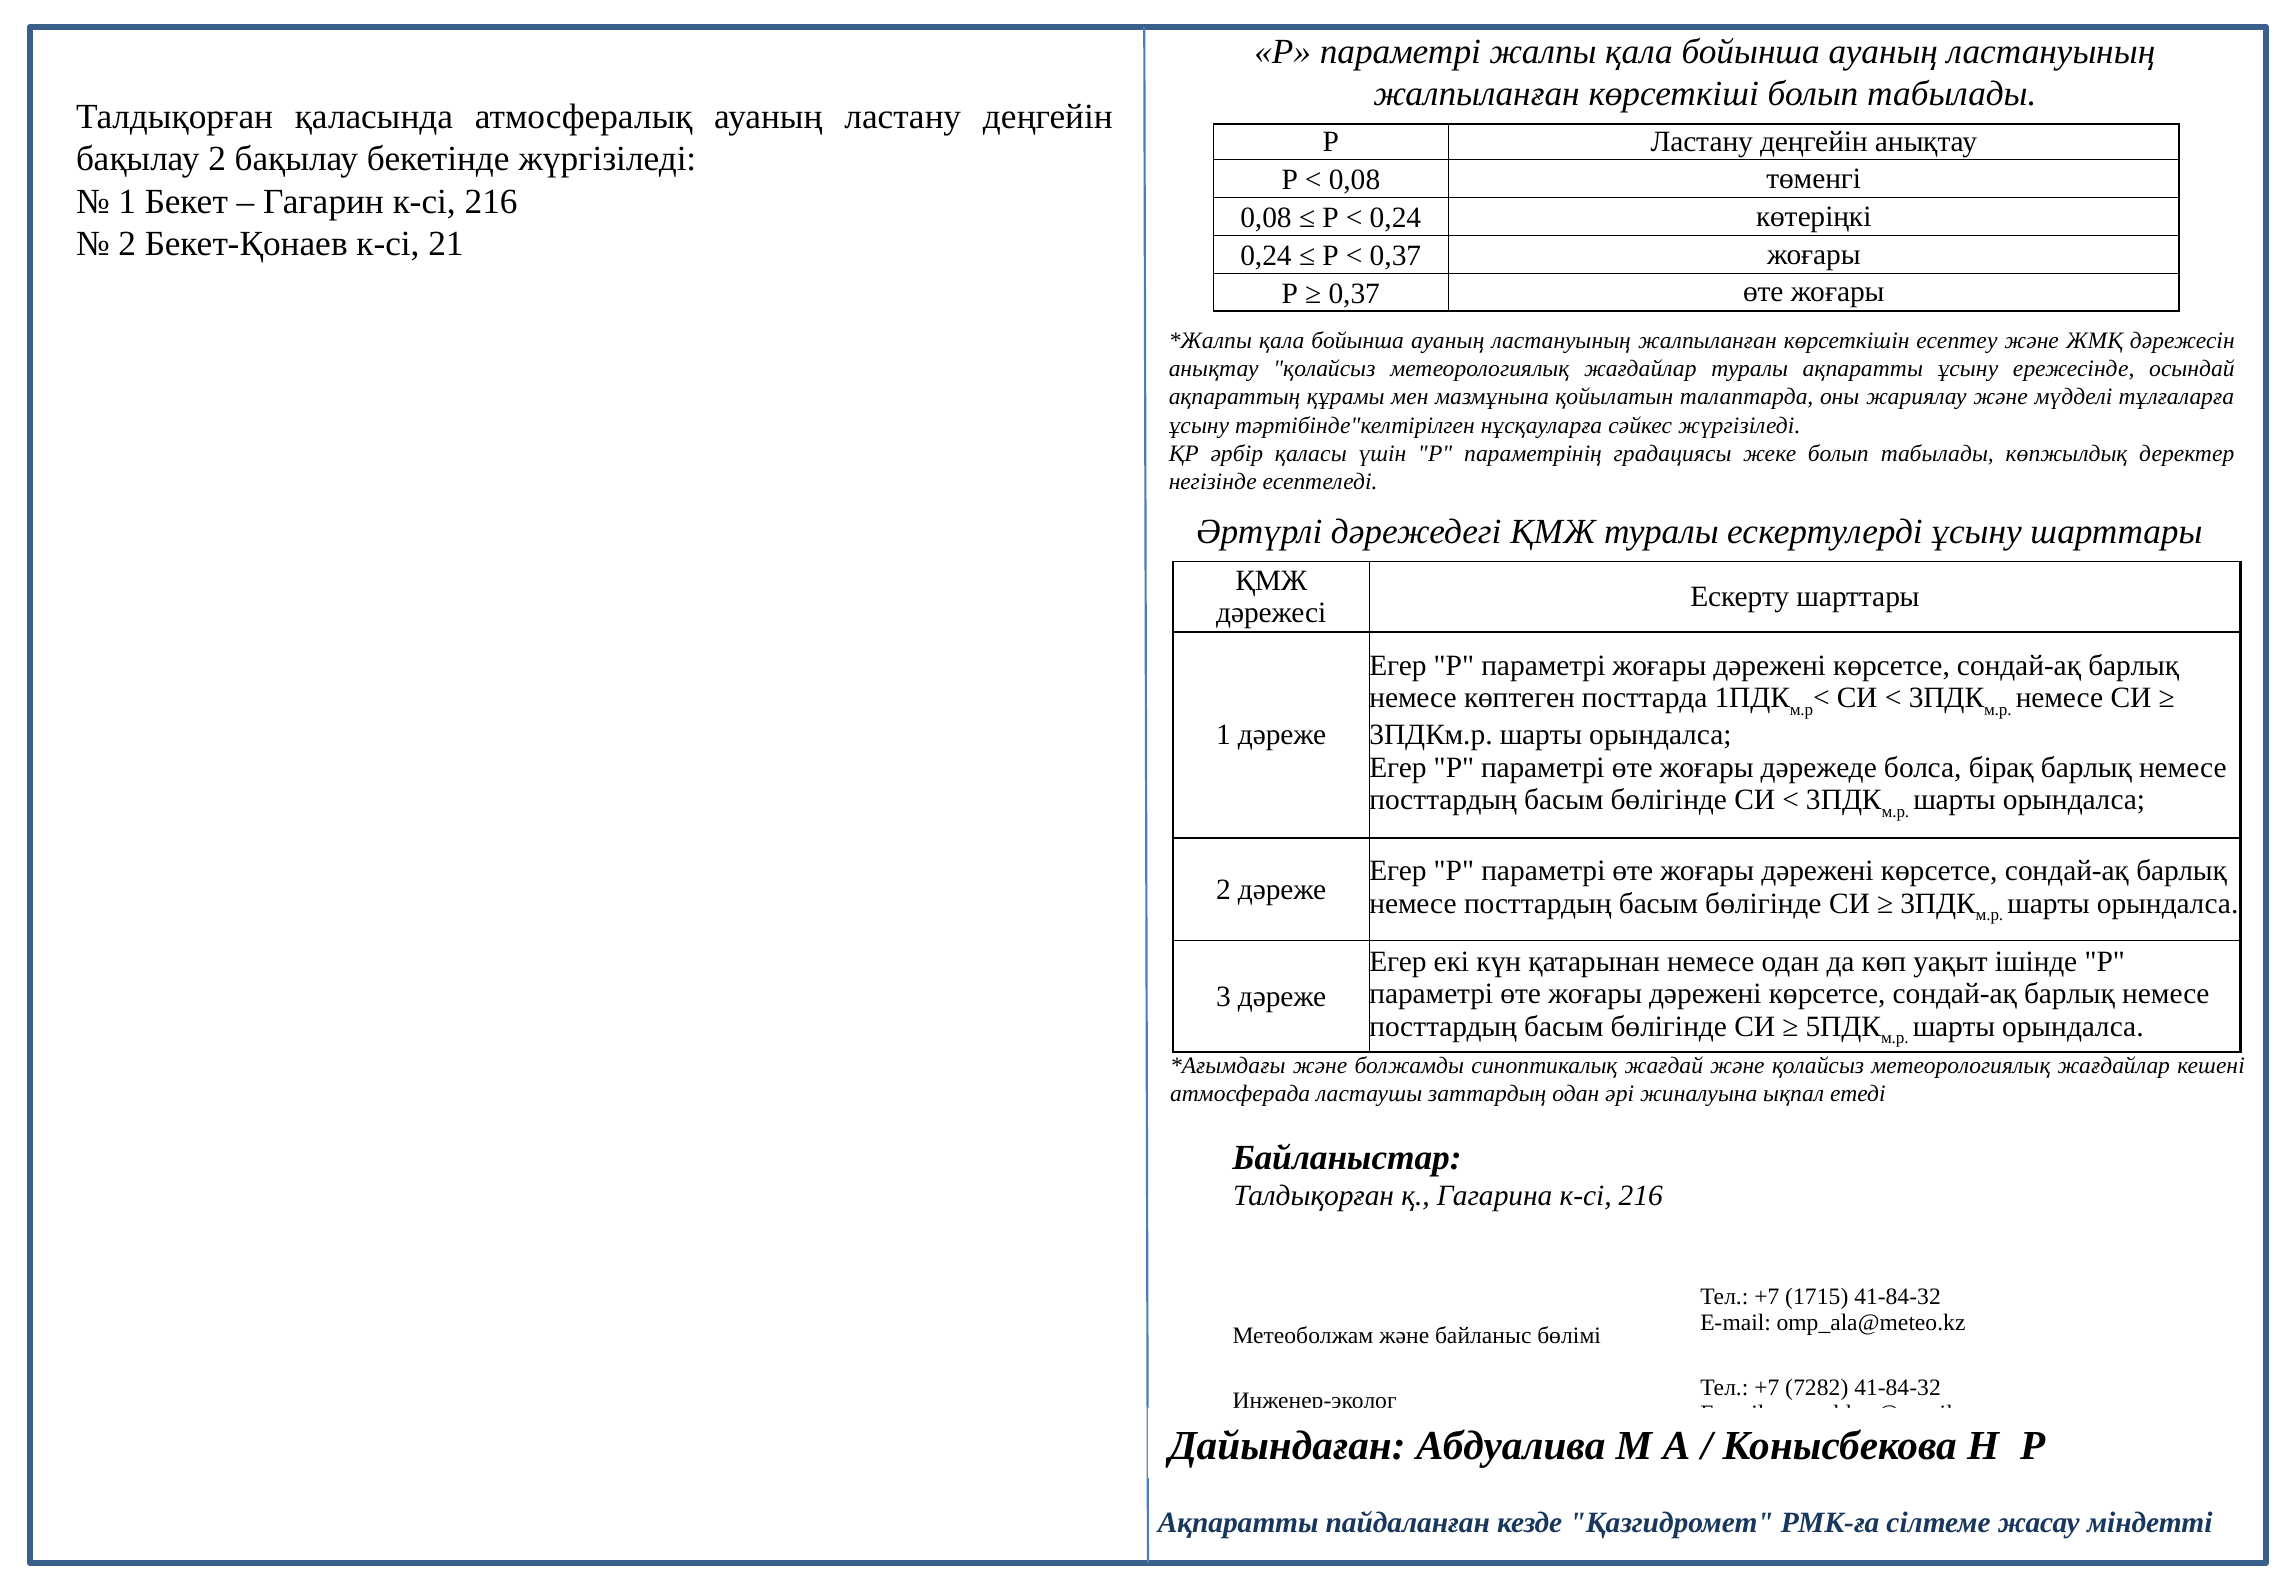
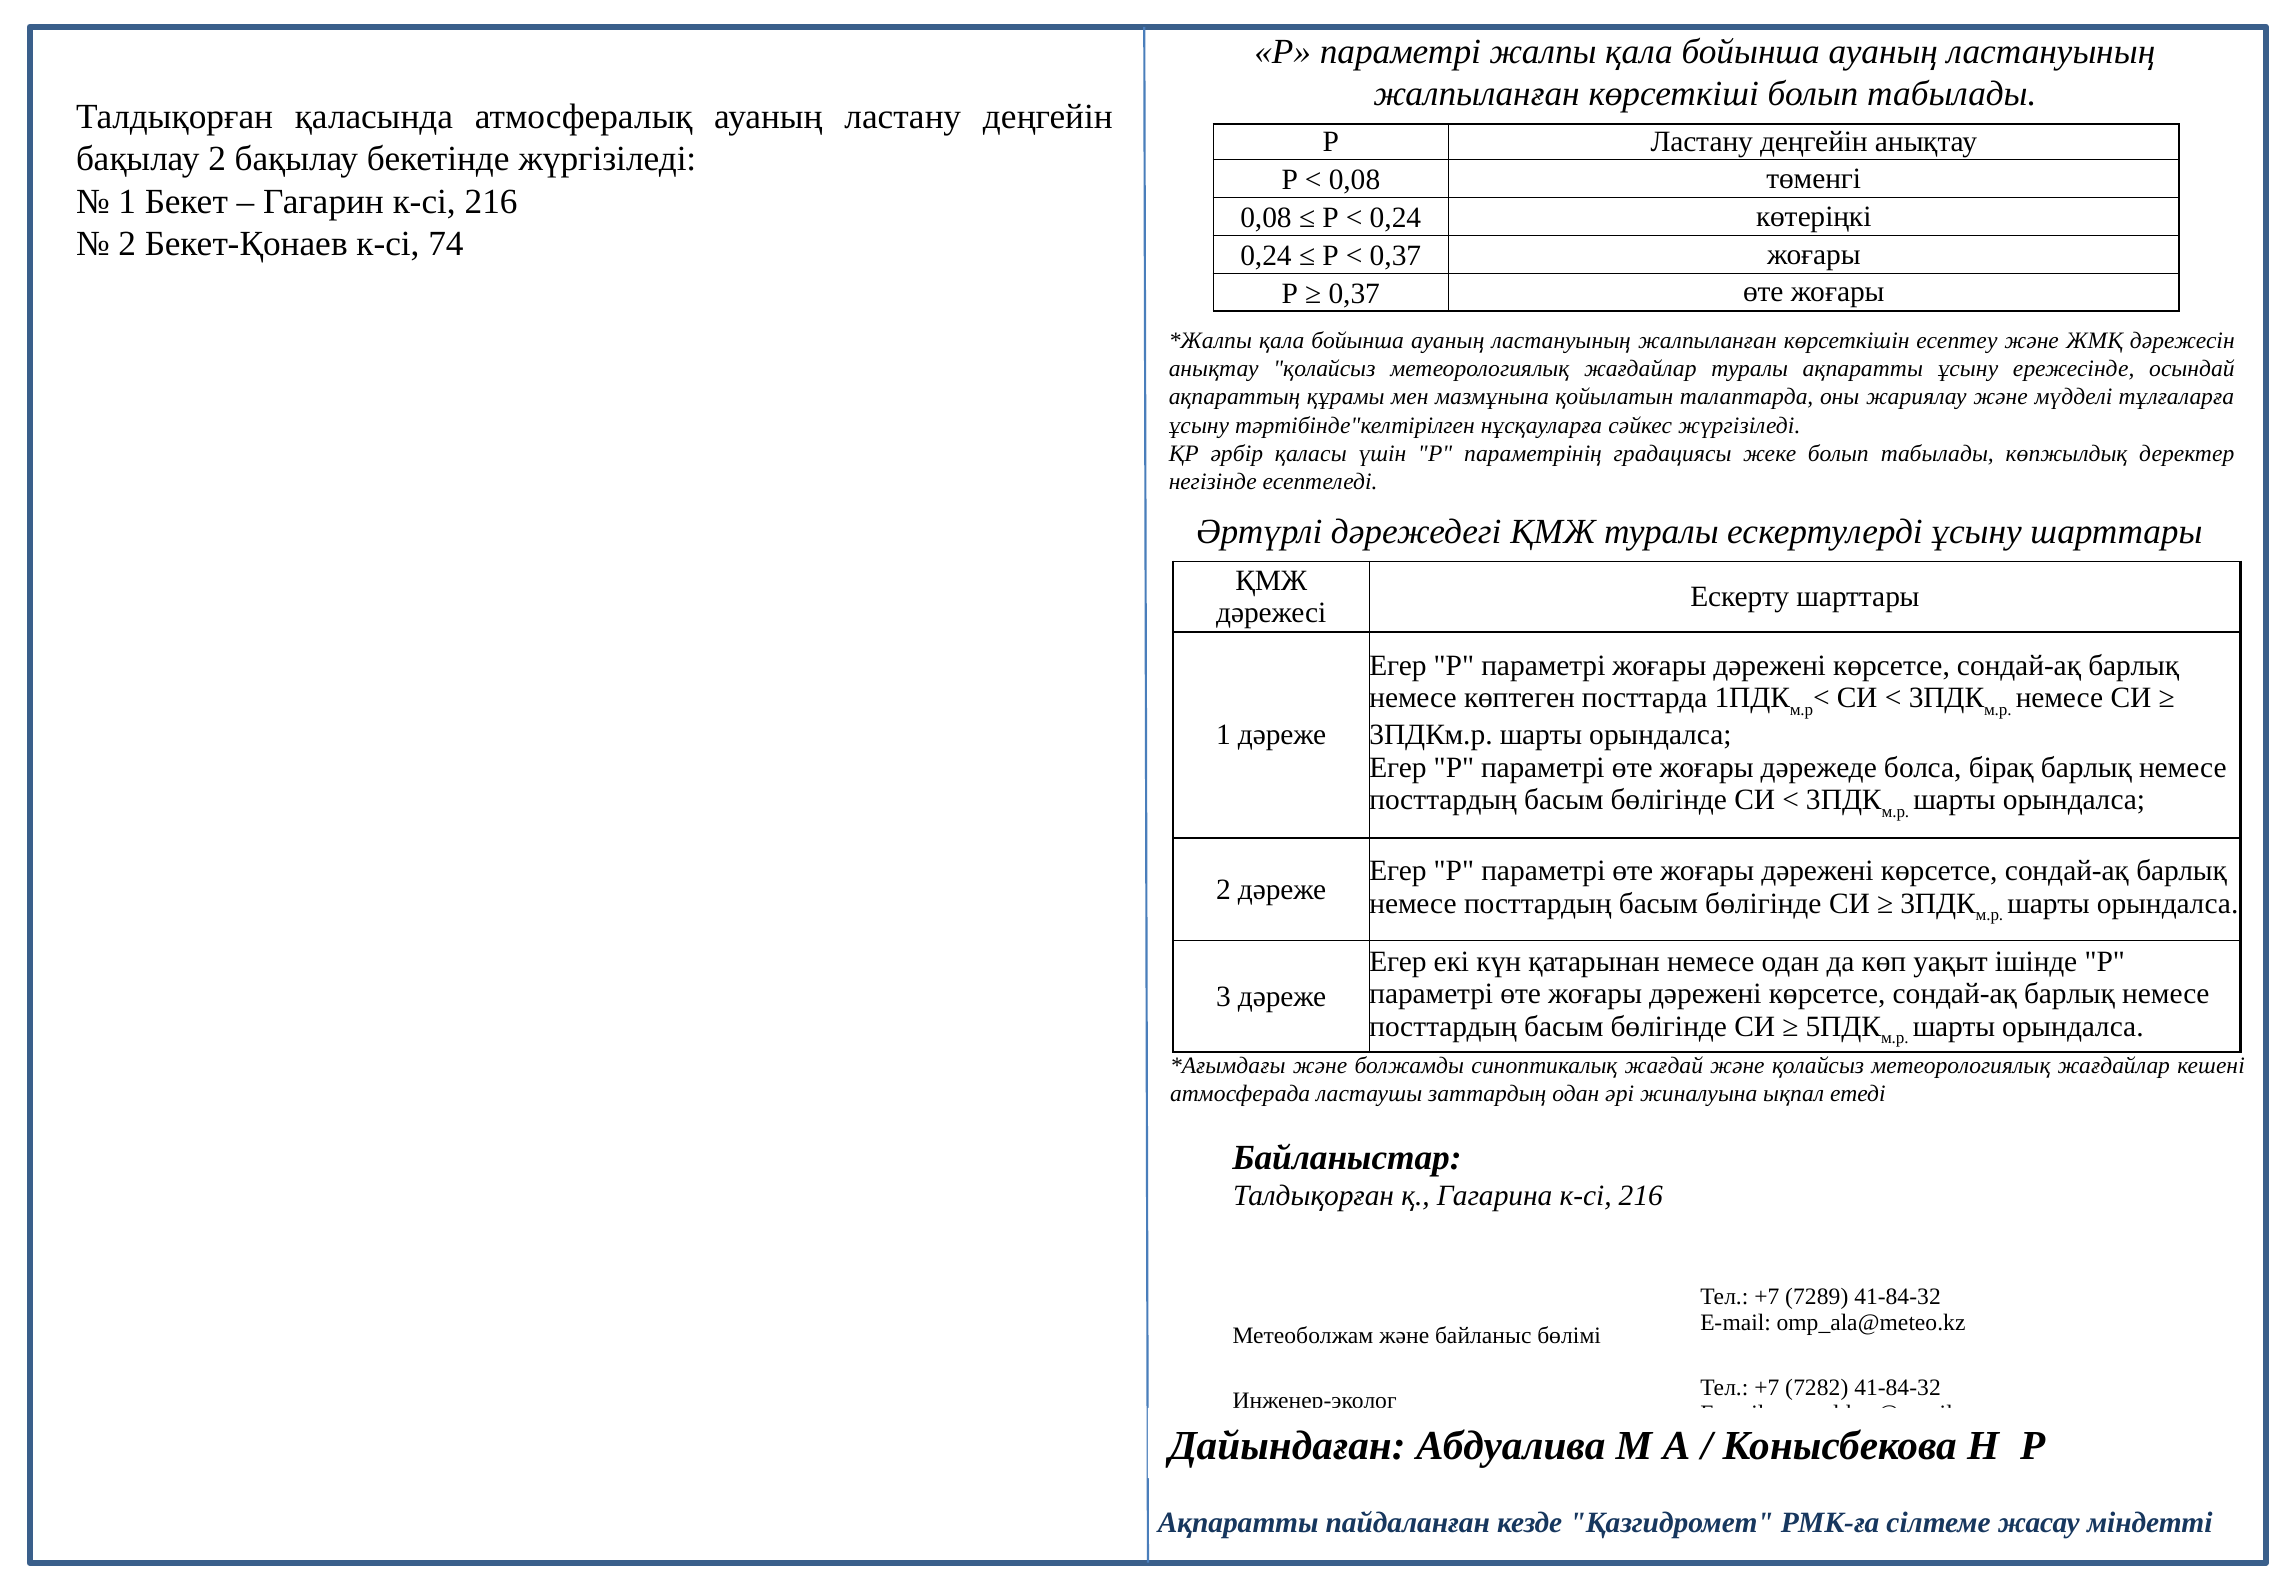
21: 21 -> 74
1715: 1715 -> 7289
